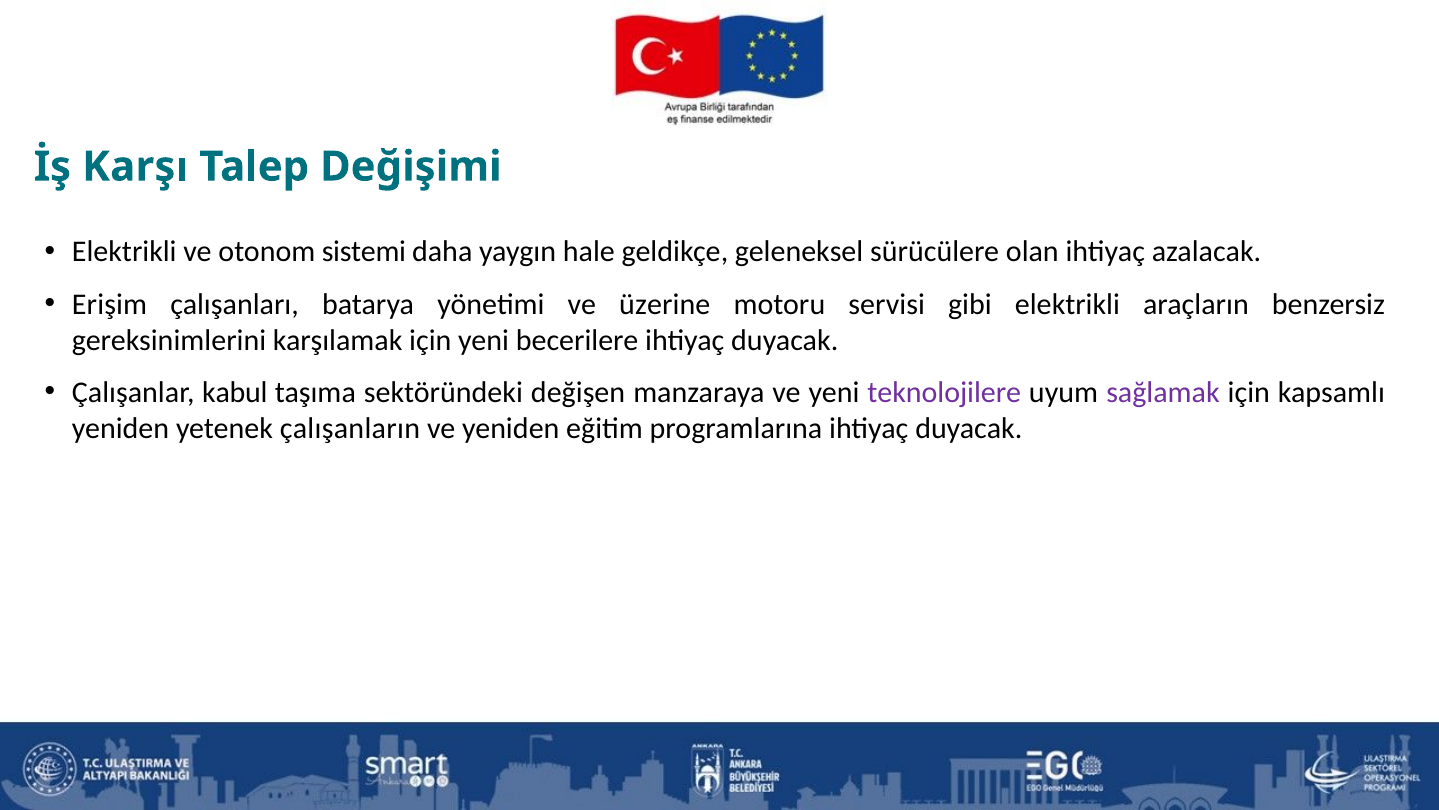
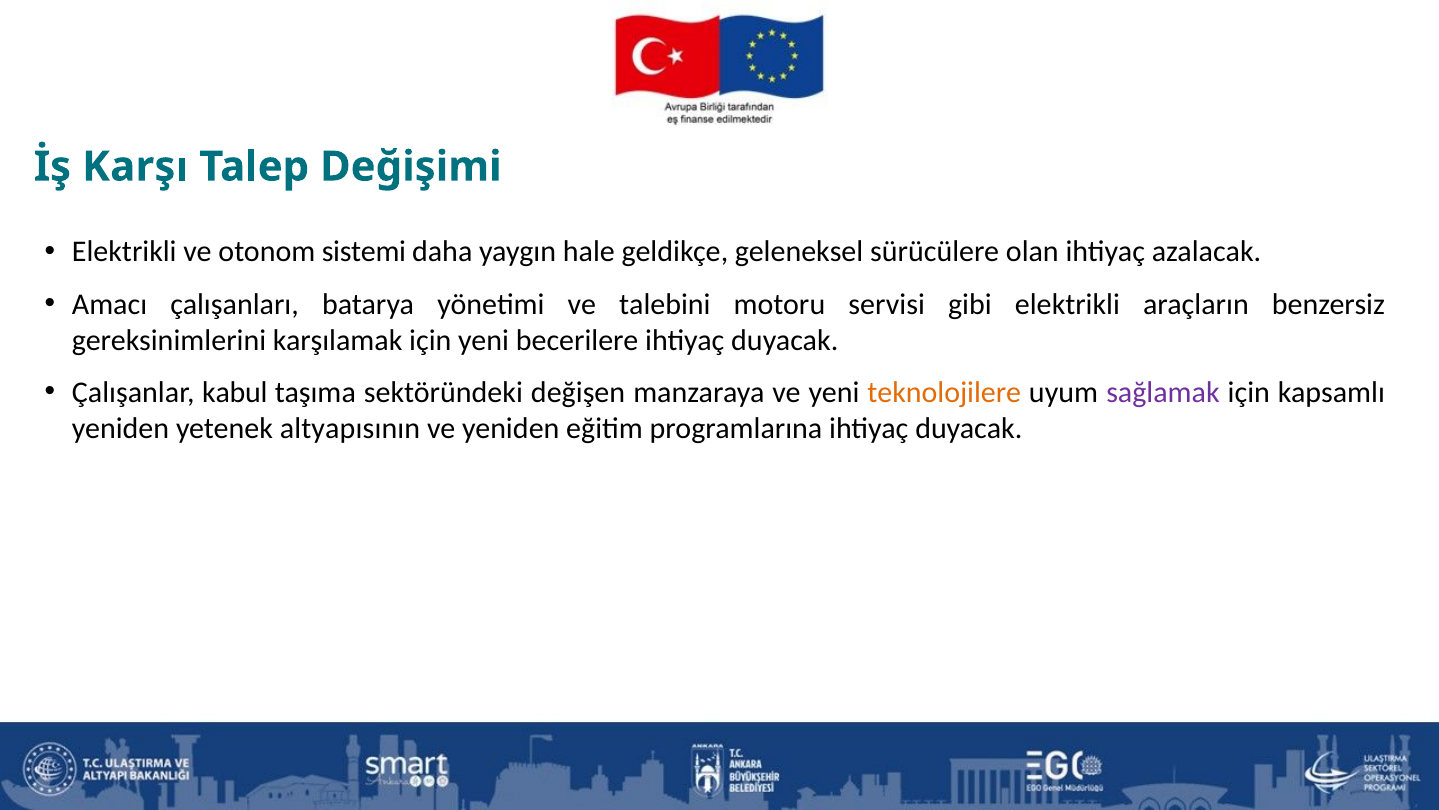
Erişim: Erişim -> Amacı
üzerine: üzerine -> talebini
teknolojilere colour: purple -> orange
çalışanların: çalışanların -> altyapısının
